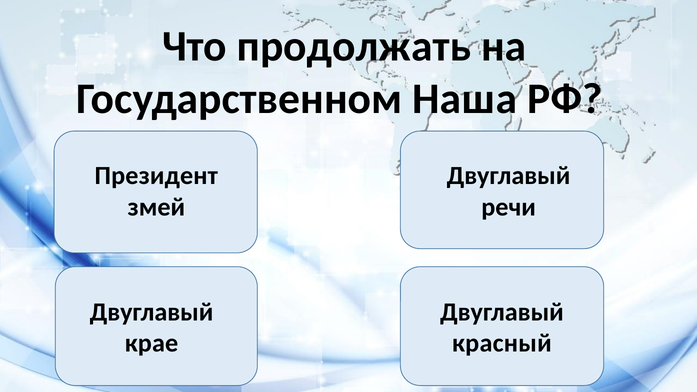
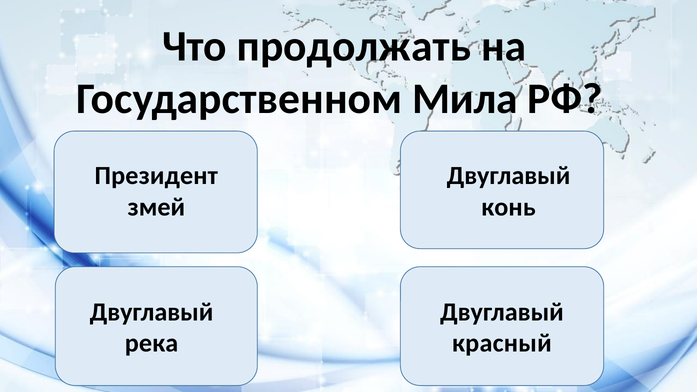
Наша: Наша -> Мила
речи: речи -> конь
крае: крае -> река
